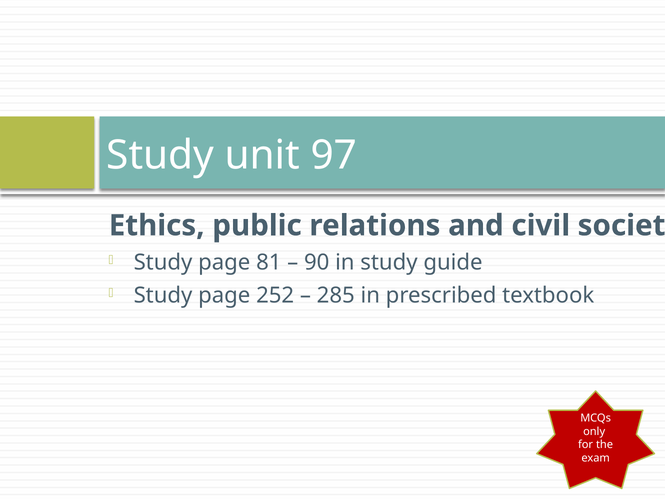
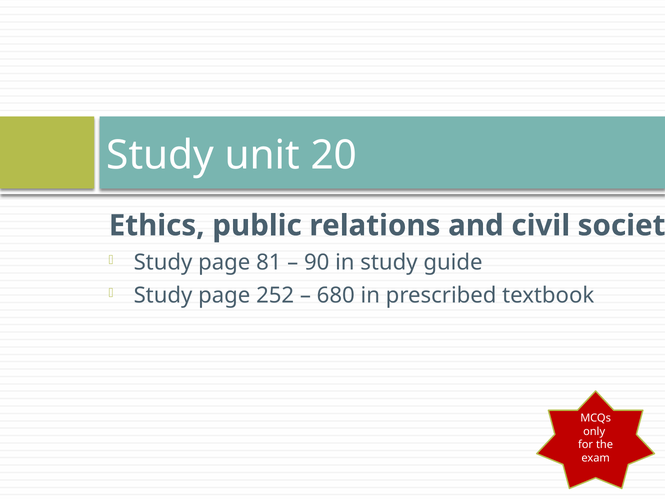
97: 97 -> 20
285: 285 -> 680
